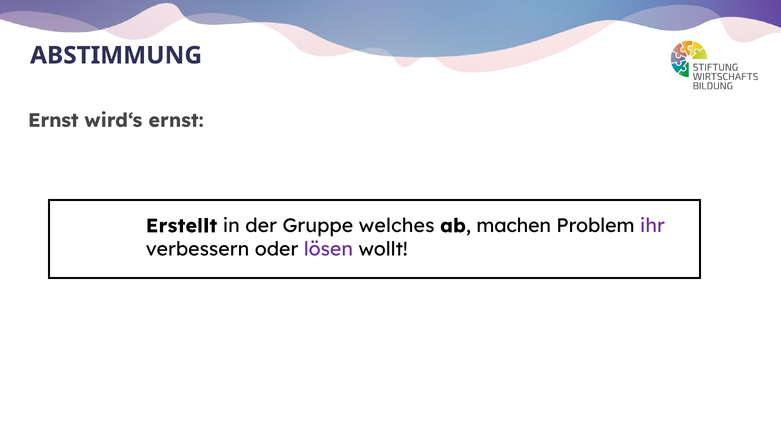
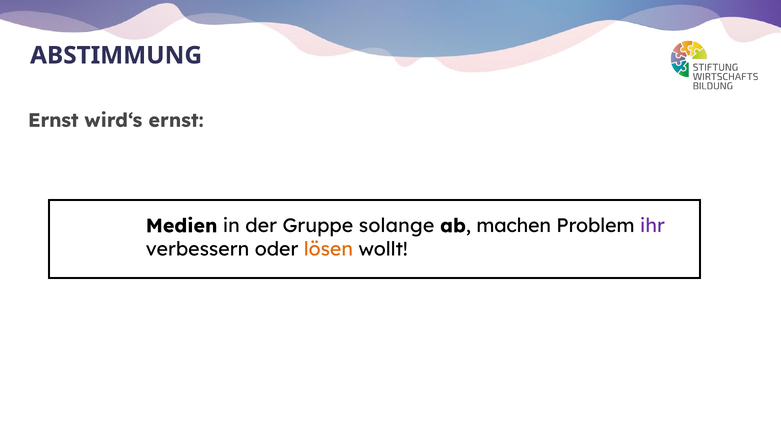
Erstellt: Erstellt -> Medien
welches: welches -> solange
lösen colour: purple -> orange
